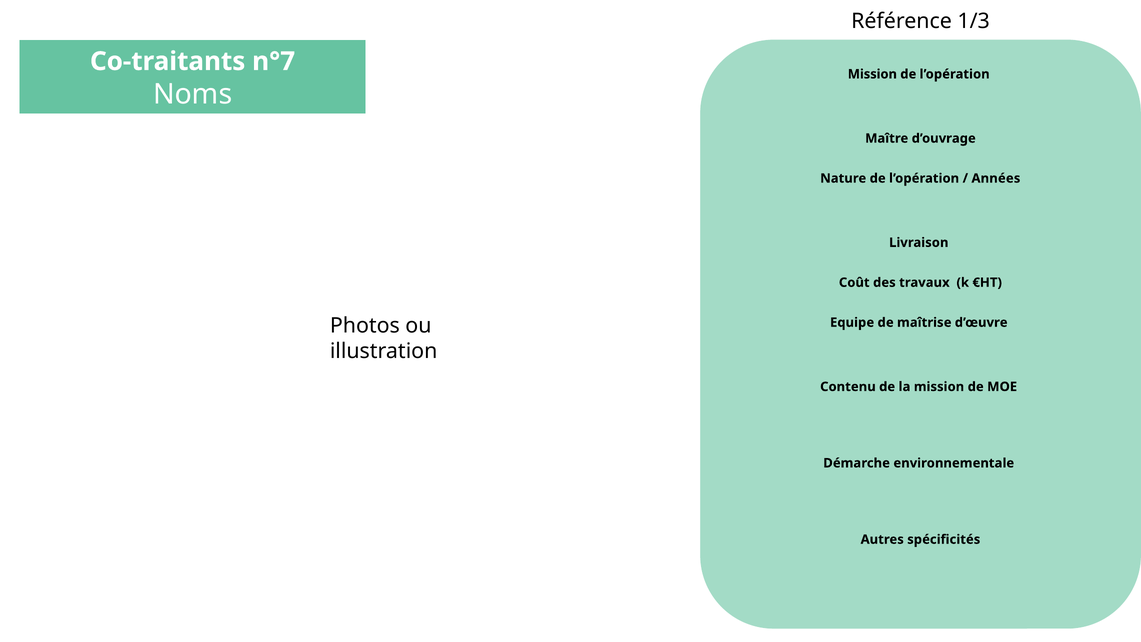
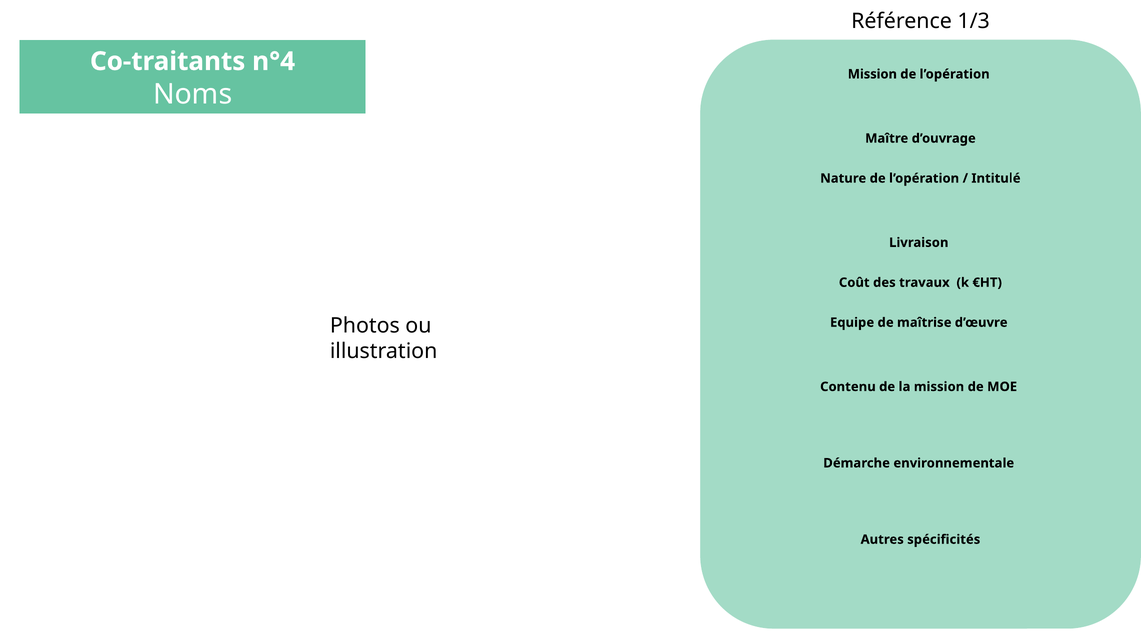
n°7: n°7 -> n°4
Années: Années -> Intitulé
